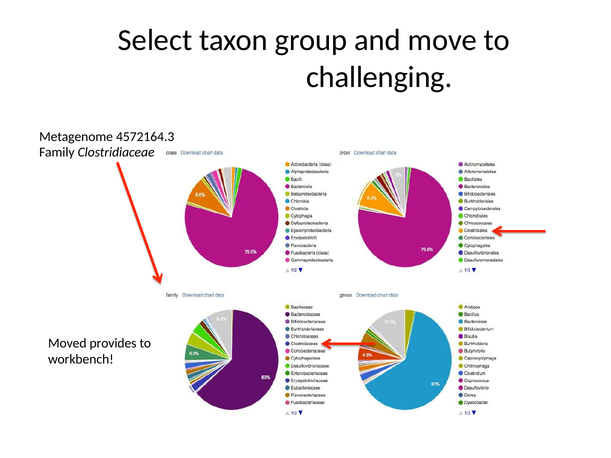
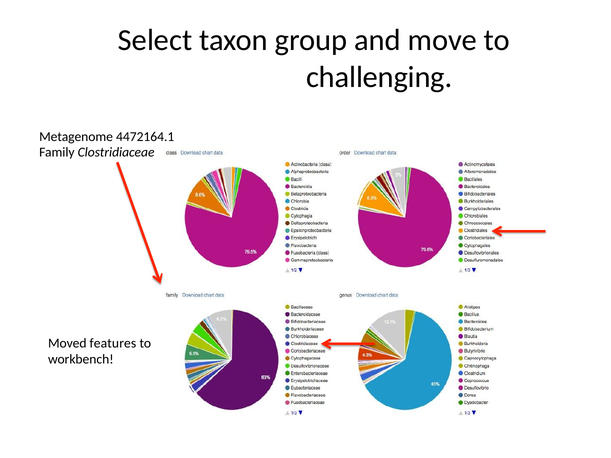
4572164.3: 4572164.3 -> 4472164.1
provides: provides -> features
